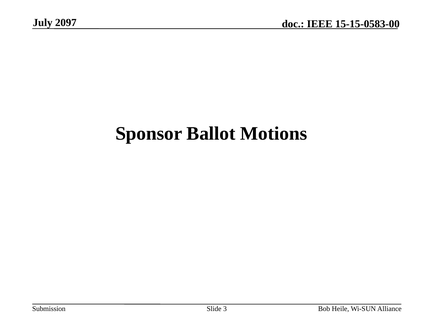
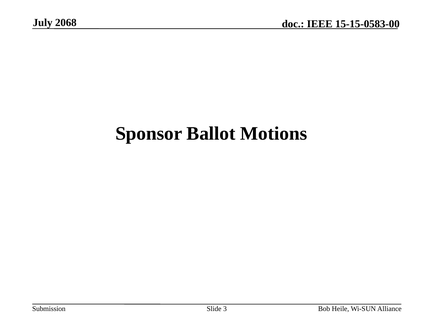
2097: 2097 -> 2068
